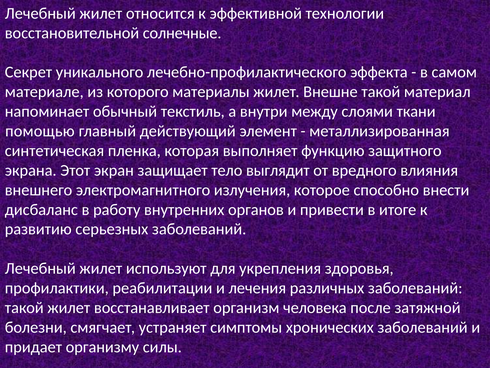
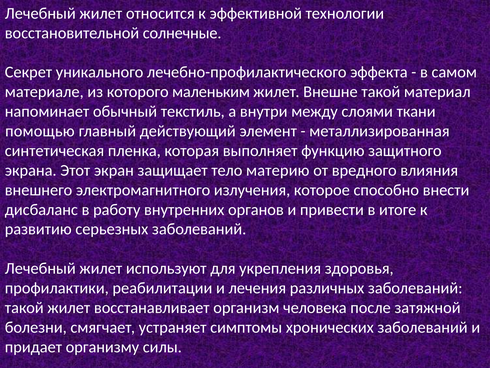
материалы: материалы -> маленьким
выглядит: выглядит -> материю
